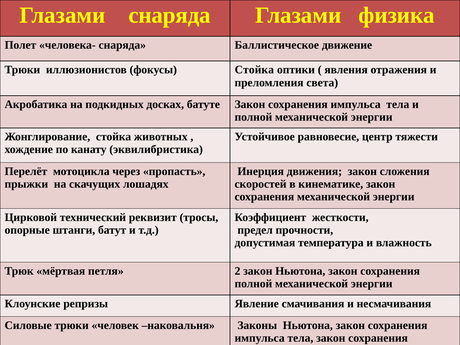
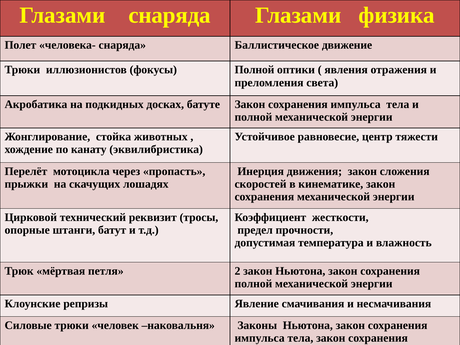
фокусы Стойка: Стойка -> Полной
